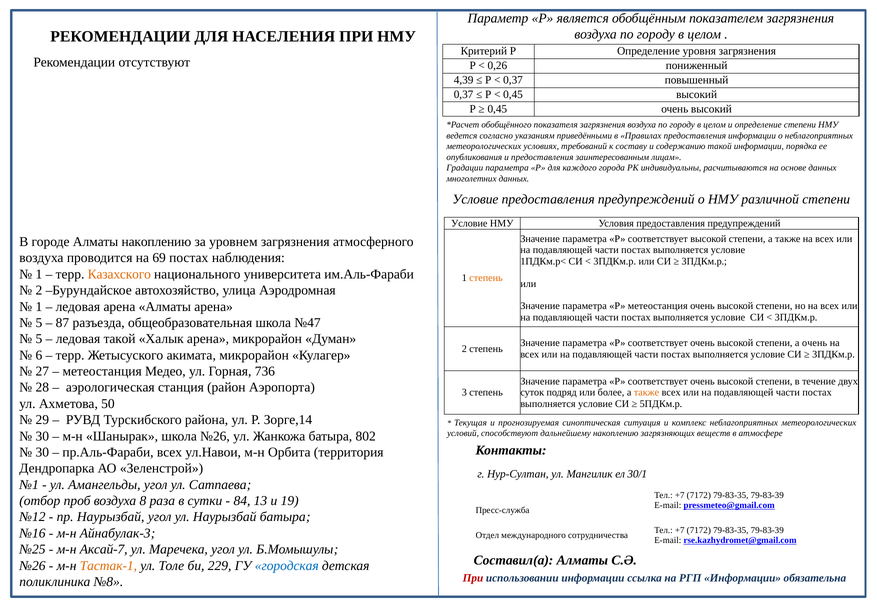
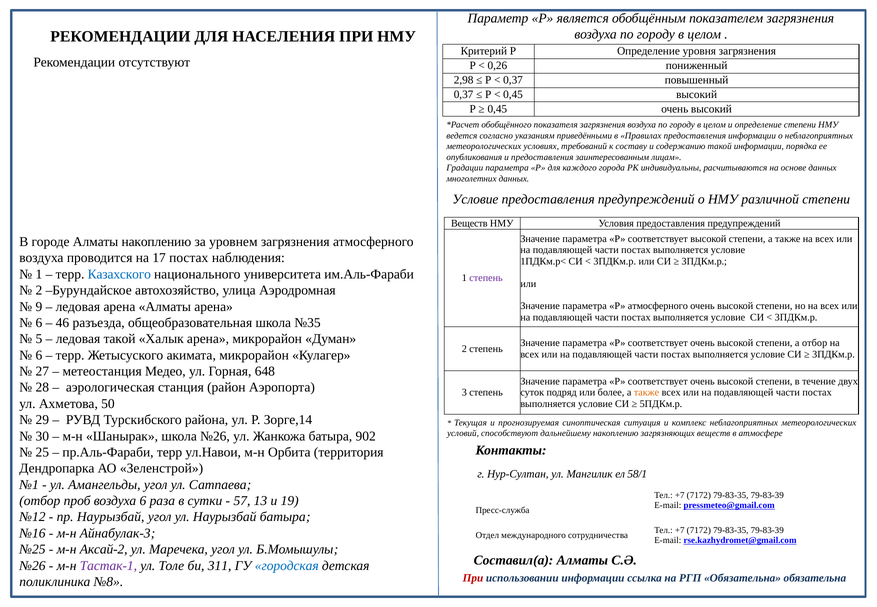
4,39: 4,39 -> 2,98
Условие at (469, 223): Условие -> Веществ
69: 69 -> 17
Казахского colour: orange -> blue
степень at (486, 278) colour: orange -> purple
1 at (39, 307): 1 -> 9
Р метеостанция: метеостанция -> атмосферного
5 at (39, 323): 5 -> 6
87: 87 -> 46
№47: №47 -> №35
а очень: очень -> отбор
736: 736 -> 648
802: 802 -> 902
30 at (42, 452): 30 -> 25
пр.Аль-Фараби всех: всех -> терр
30/1: 30/1 -> 58/1
воздуха 8: 8 -> 6
84: 84 -> 57
Аксай-7: Аксай-7 -> Аксай-2
Тастак-1 colour: orange -> purple
229: 229 -> 311
РГП Информации: Информации -> Обязательна
